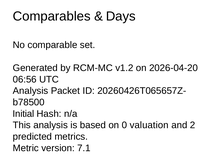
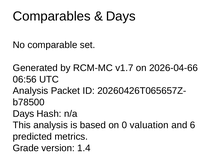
v1.2: v1.2 -> v1.7
2026-04-20: 2026-04-20 -> 2026-04-66
Initial at (23, 113): Initial -> Days
2: 2 -> 6
Metric: Metric -> Grade
7.1: 7.1 -> 1.4
